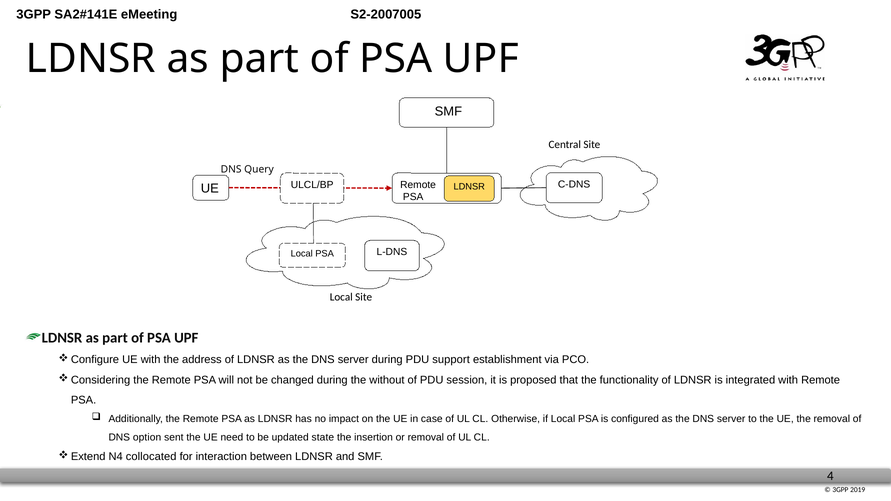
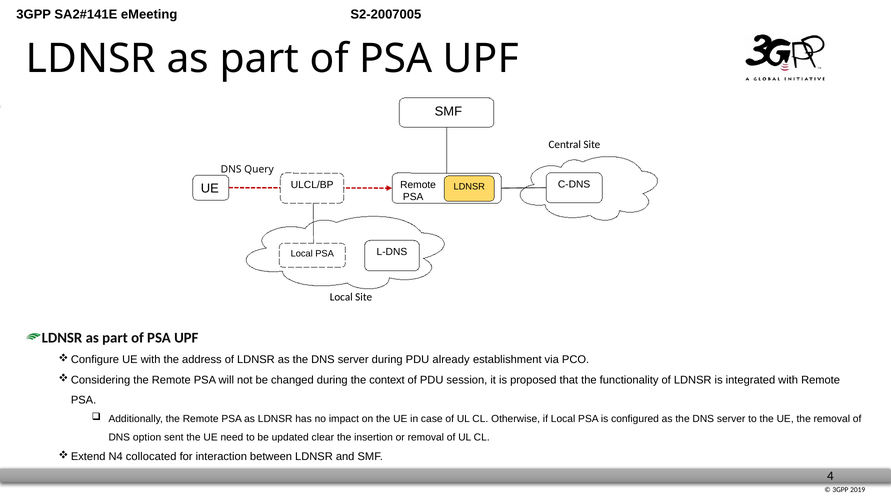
support: support -> already
without: without -> context
state: state -> clear
